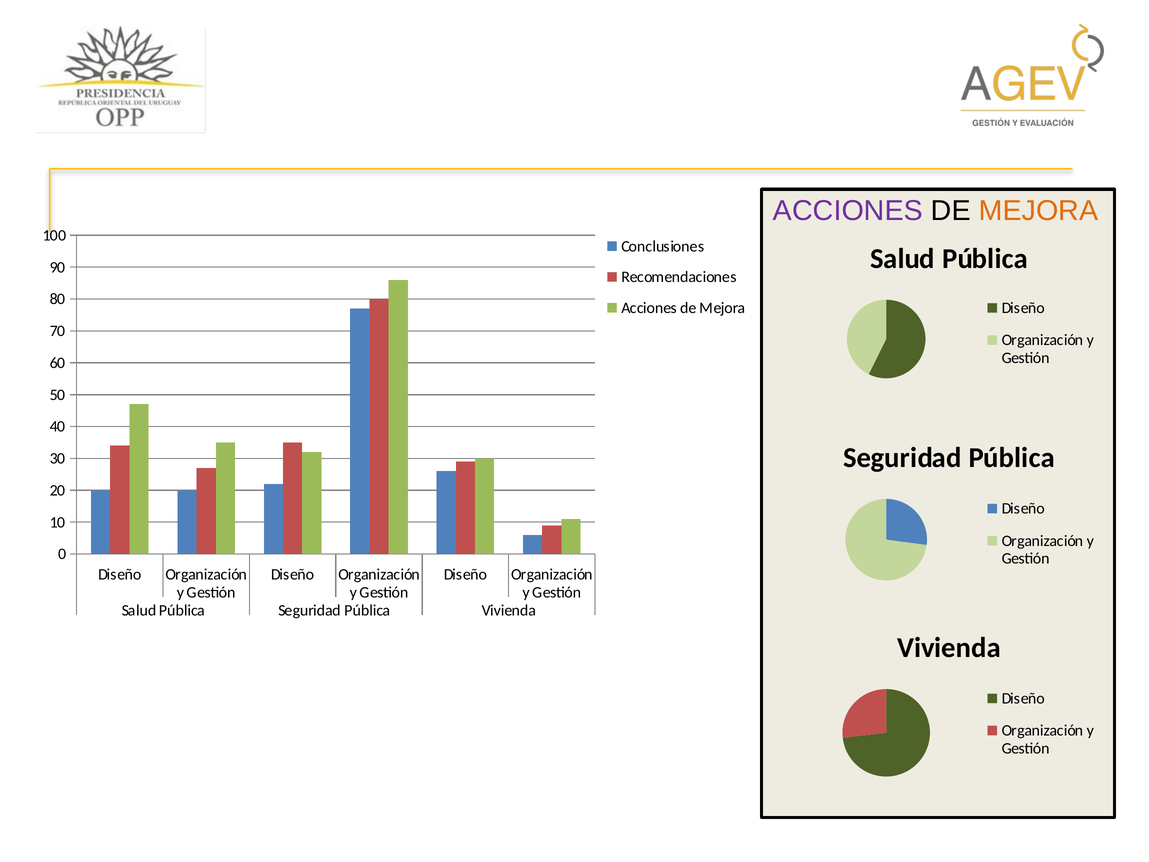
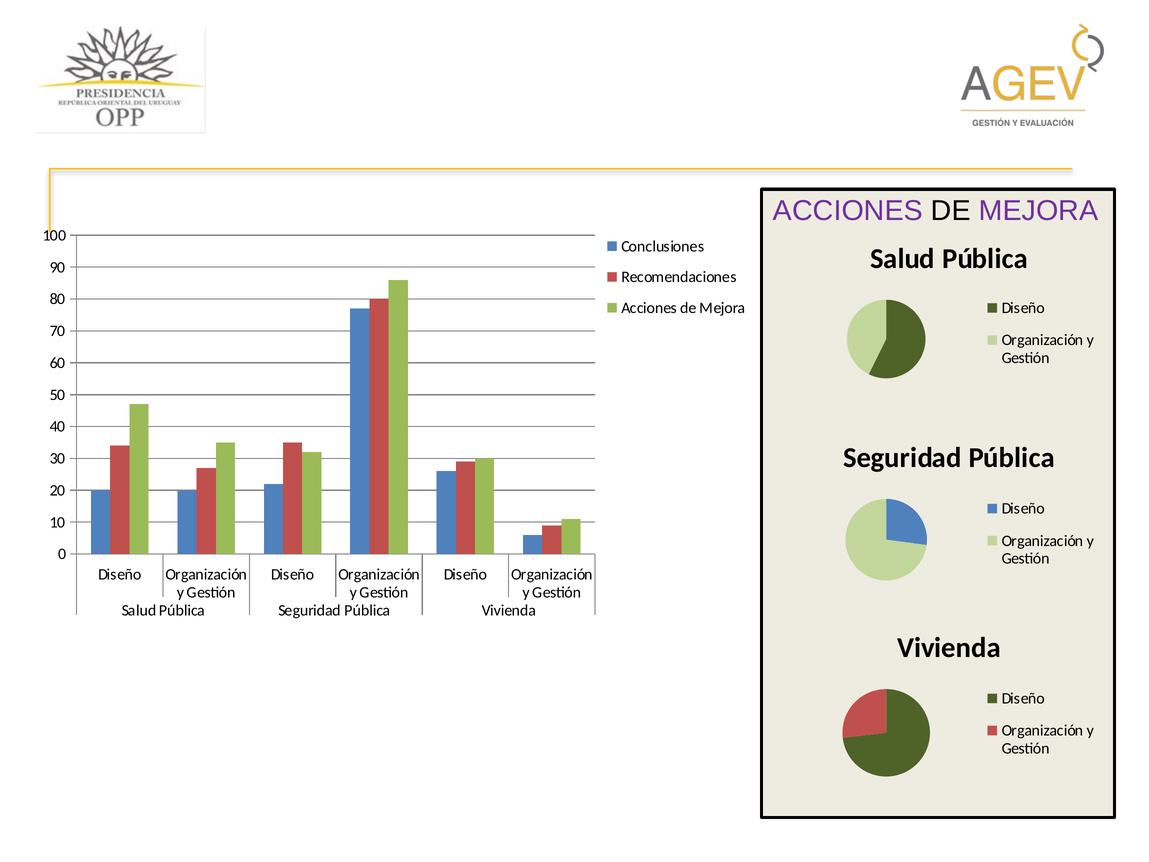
MEJORA at (1038, 211) colour: orange -> purple
